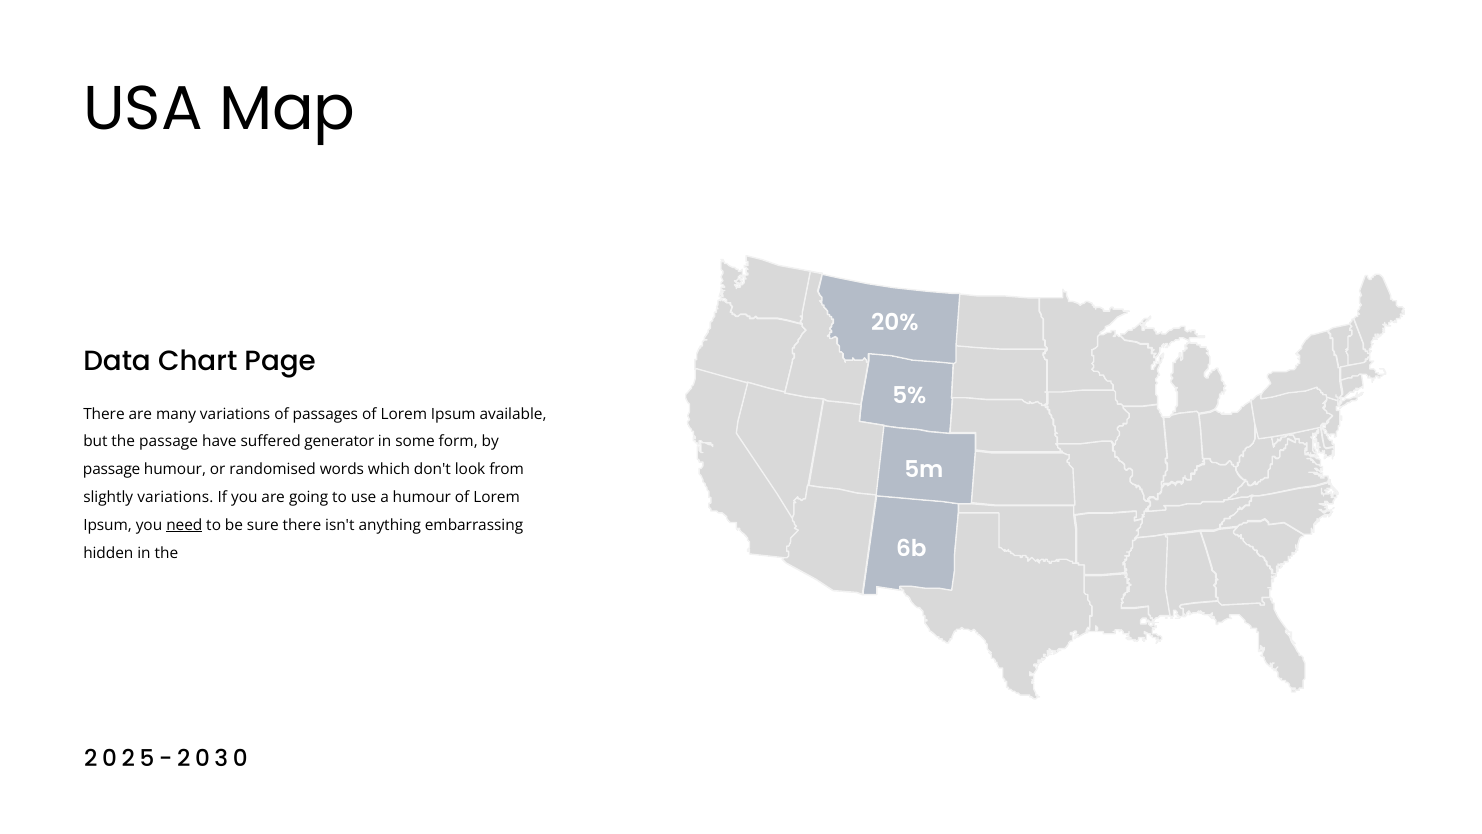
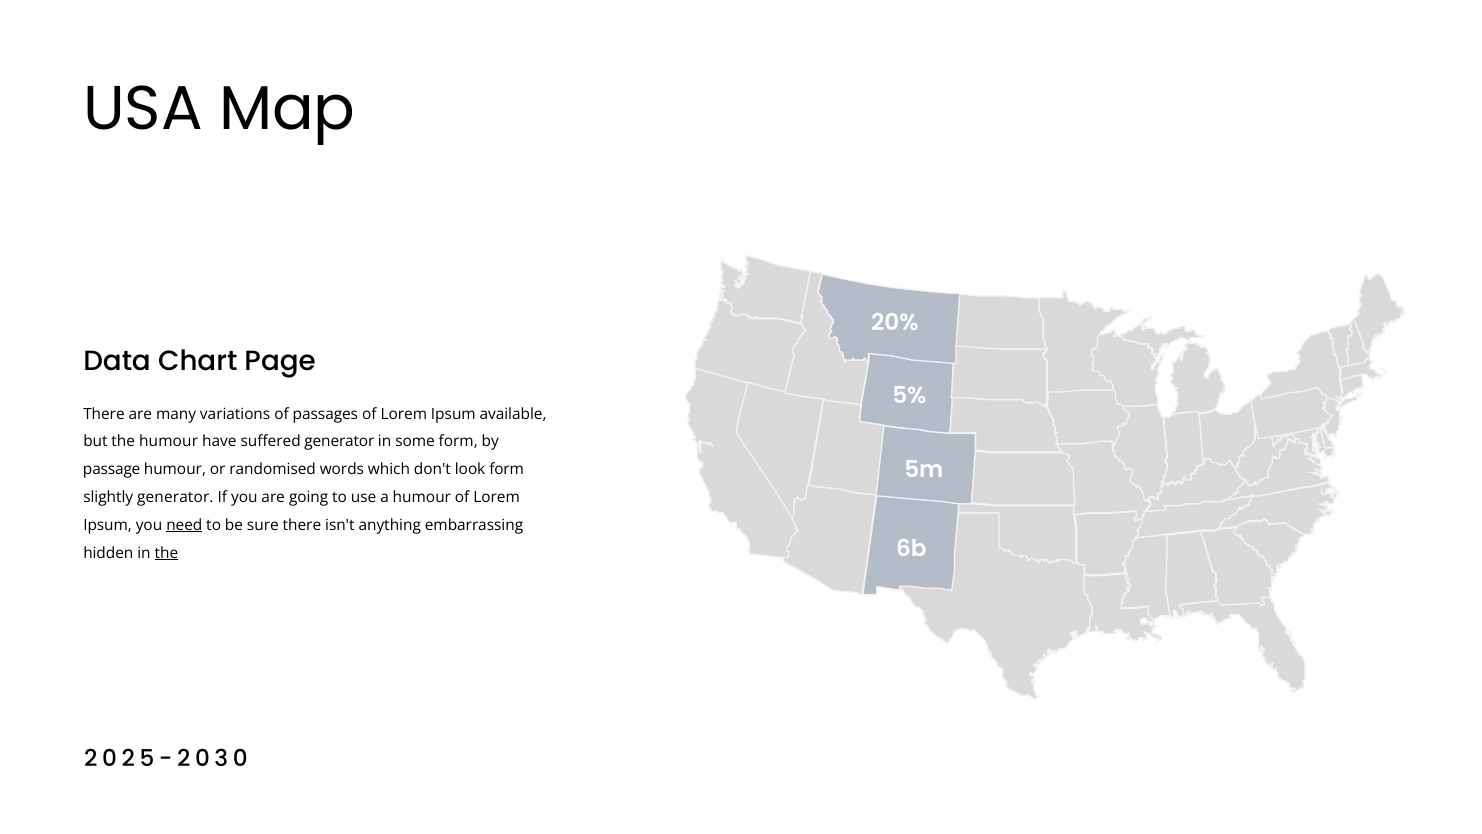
the passage: passage -> humour
look from: from -> form
slightly variations: variations -> generator
the at (166, 553) underline: none -> present
